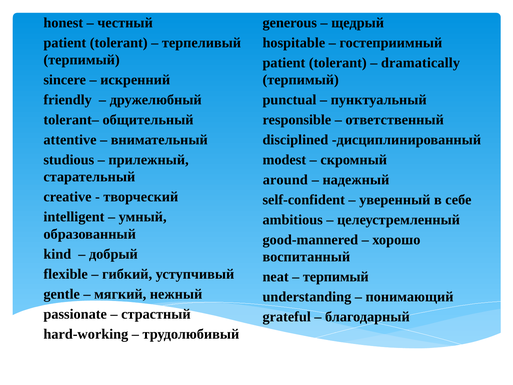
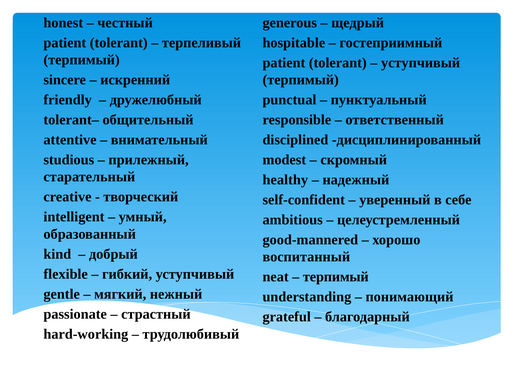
dramatically at (421, 63): dramatically -> уступчивый
around: around -> healthy
